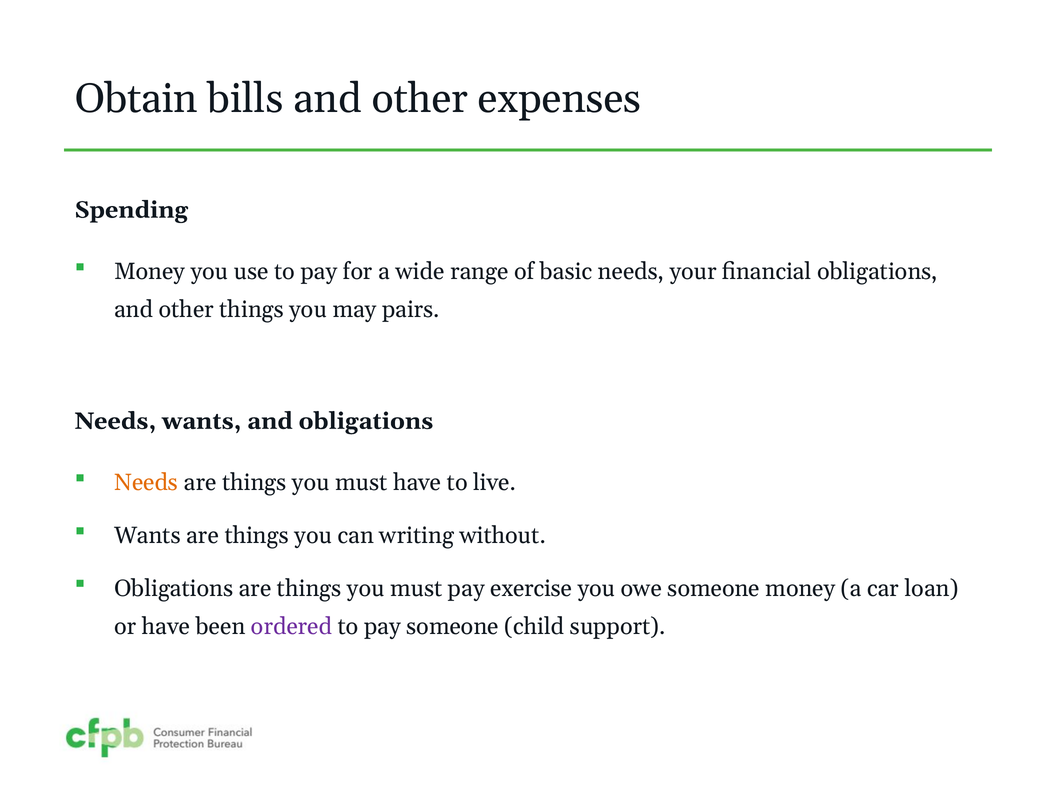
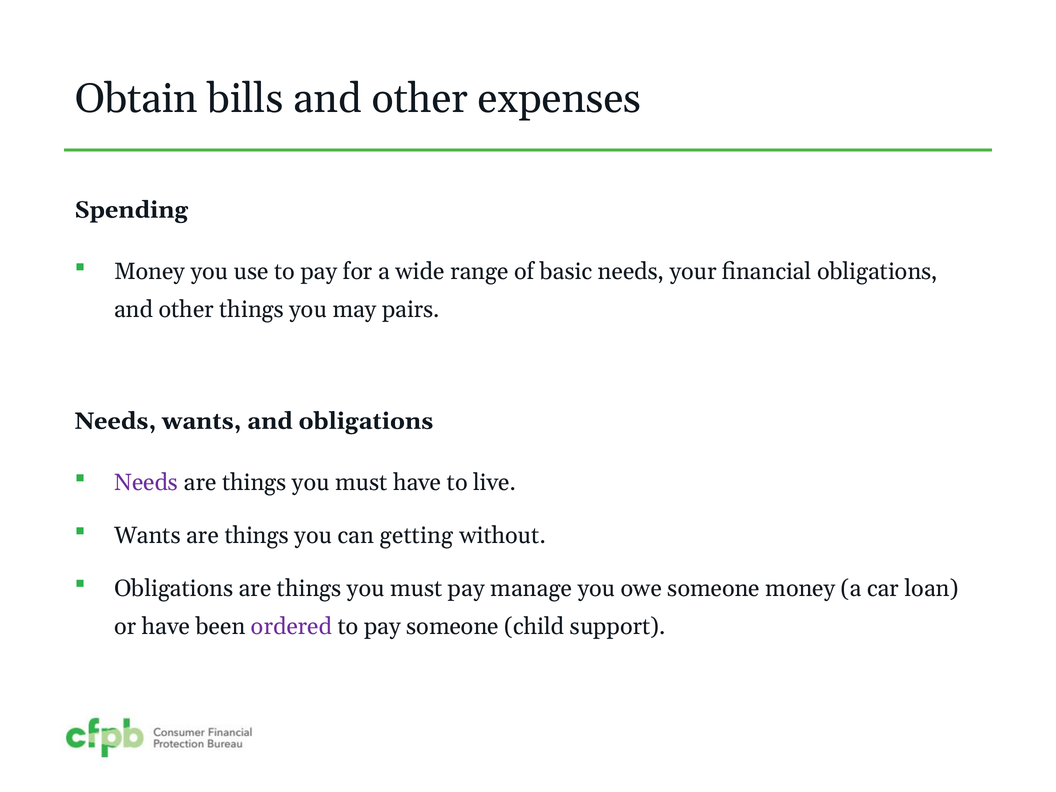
Needs at (146, 483) colour: orange -> purple
writing: writing -> getting
exercise: exercise -> manage
